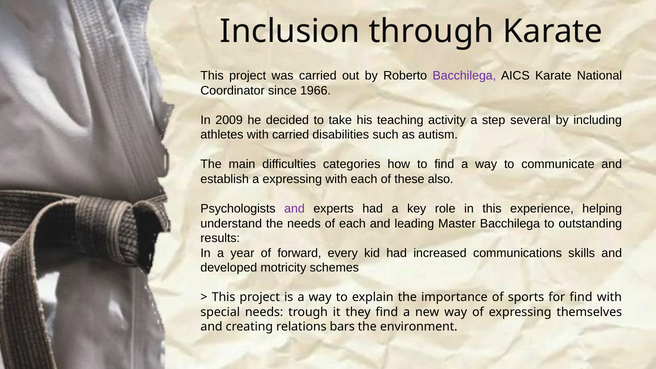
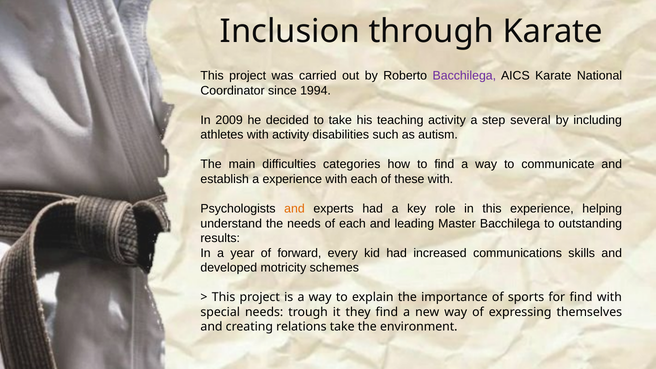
1966: 1966 -> 1994
with carried: carried -> activity
a expressing: expressing -> experience
these also: also -> with
and at (294, 209) colour: purple -> orange
relations bars: bars -> take
